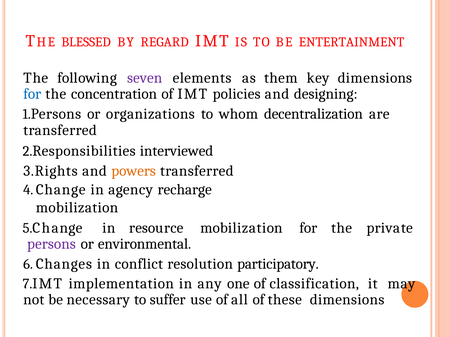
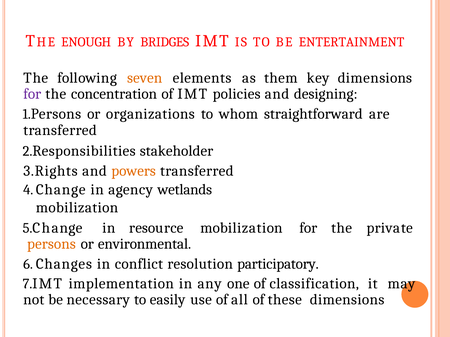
BLESSED: BLESSED -> ENOUGH
REGARD: REGARD -> BRIDGES
seven colour: purple -> orange
for at (32, 94) colour: blue -> purple
decentralization: decentralization -> straightforward
interviewed: interviewed -> stakeholder
recharge: recharge -> wetlands
persons colour: purple -> orange
suffer: suffer -> easily
